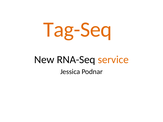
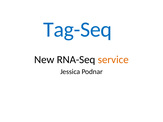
Tag-Seq colour: orange -> blue
